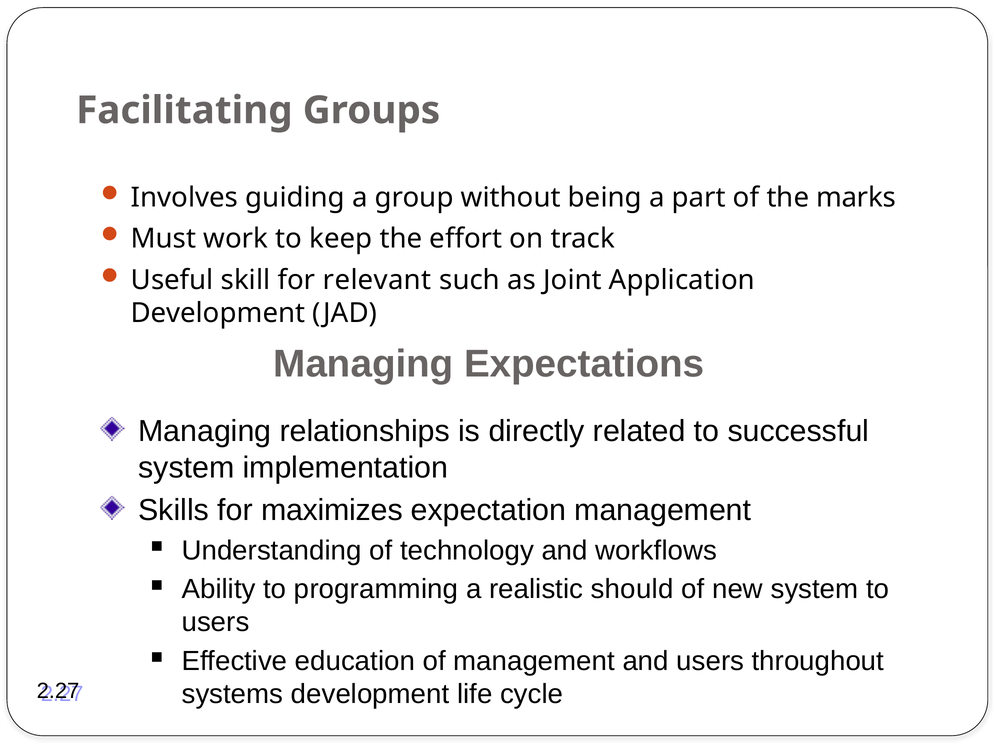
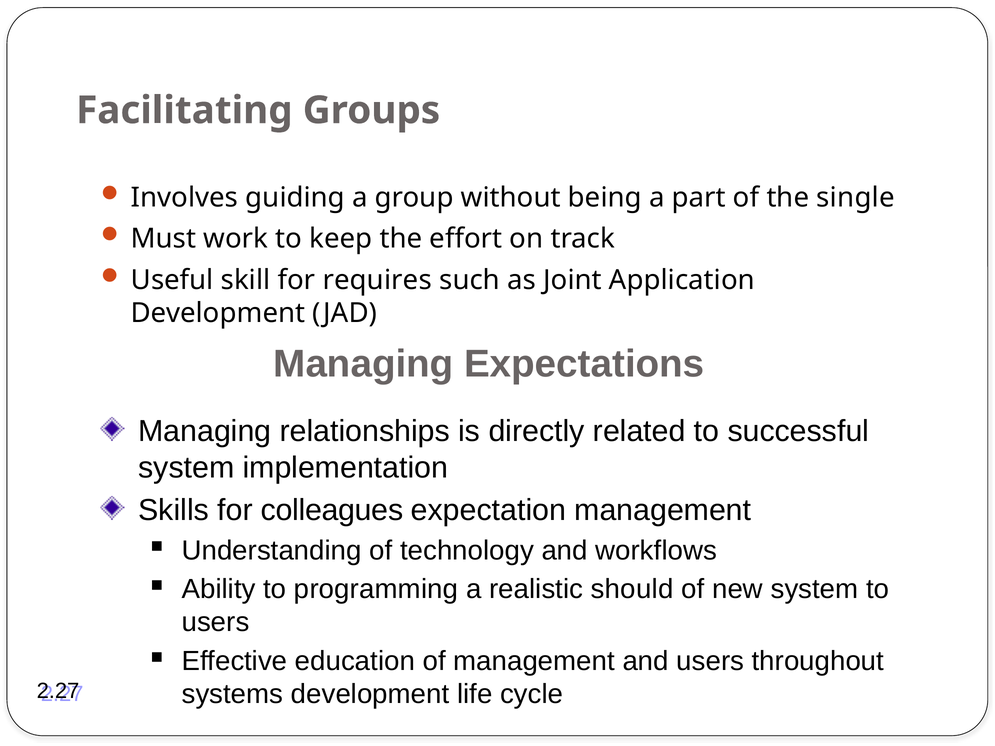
marks: marks -> single
relevant: relevant -> requires
maximizes: maximizes -> colleagues
